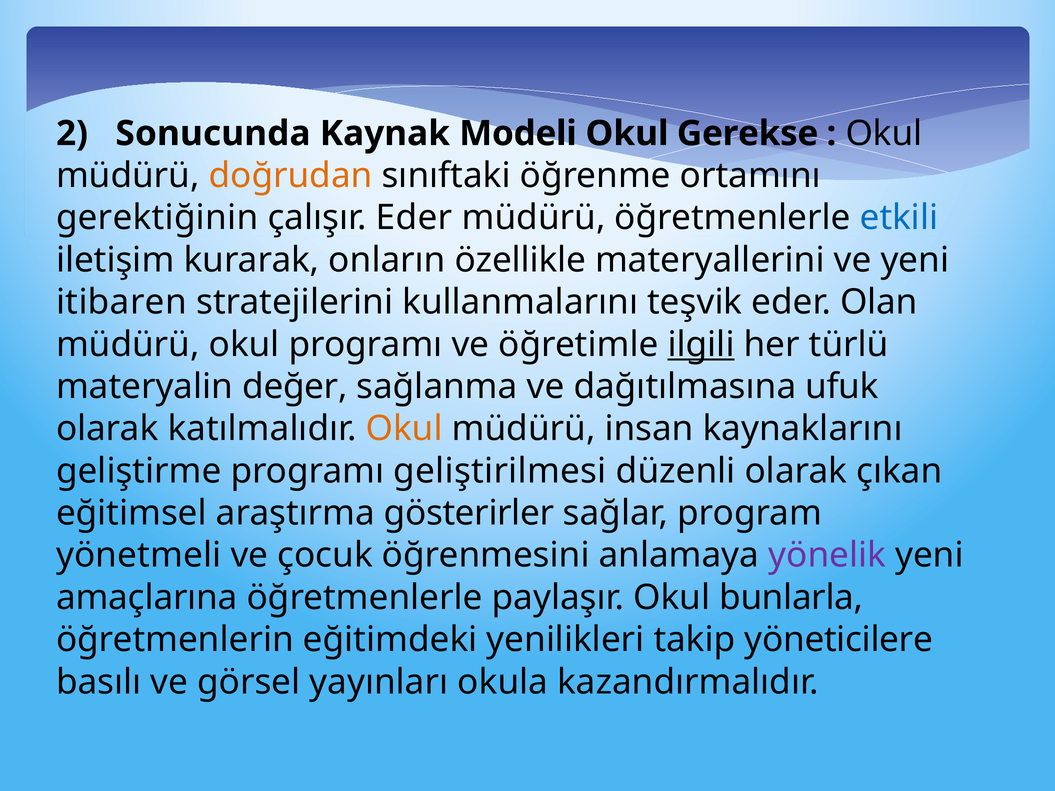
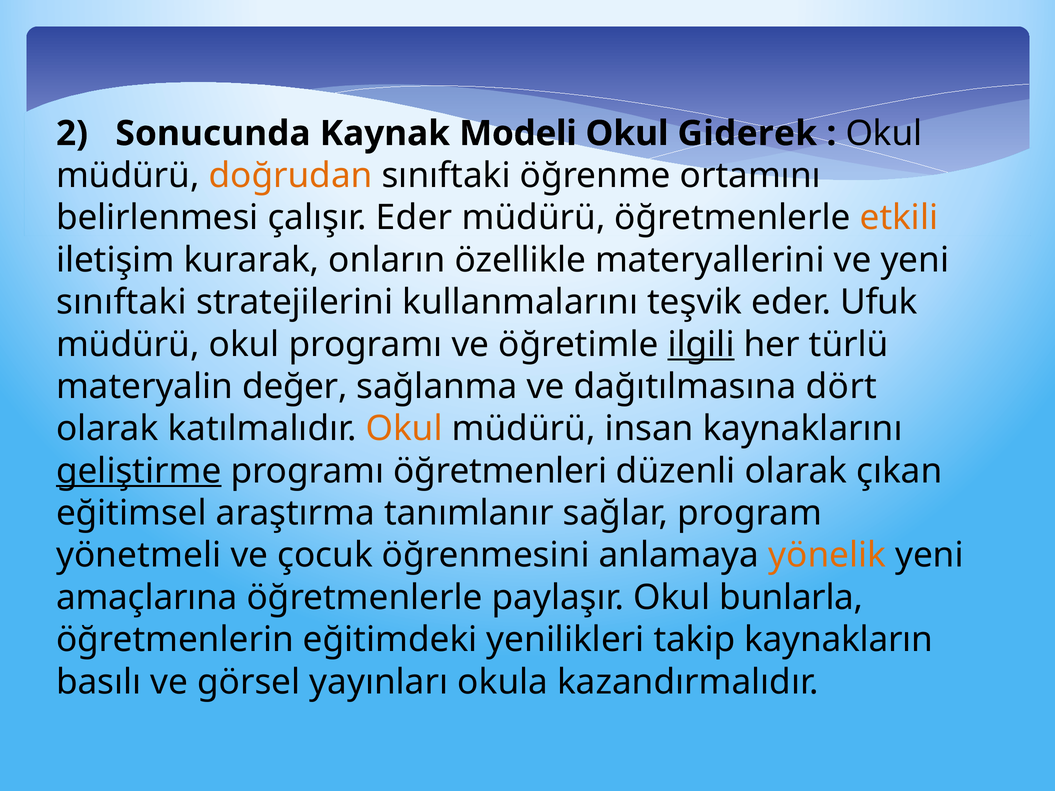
Gerekse: Gerekse -> Giderek
gerektiğinin: gerektiğinin -> belirlenmesi
etkili colour: blue -> orange
itibaren at (121, 302): itibaren -> sınıftaki
Olan: Olan -> Ufuk
ufuk: ufuk -> dört
geliştirme underline: none -> present
geliştirilmesi: geliştirilmesi -> öğretmenleri
gösterirler: gösterirler -> tanımlanır
yönelik colour: purple -> orange
yöneticilere: yöneticilere -> kaynakların
